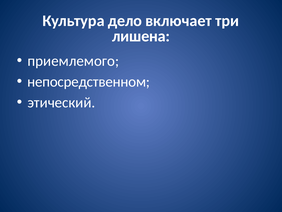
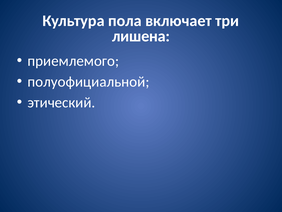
дело: дело -> пола
непосредственном: непосредственном -> полуофициальной
